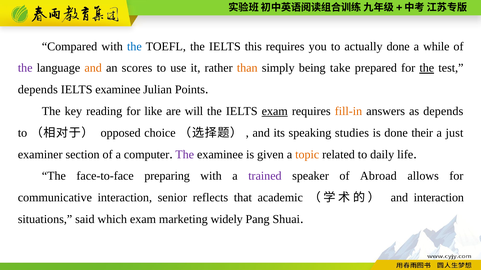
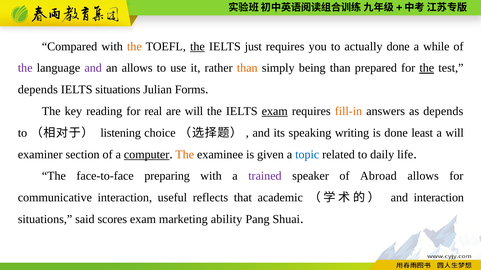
the at (134, 47) colour: blue -> orange
the at (197, 47) underline: none -> present
this: this -> just
and at (93, 68) colour: orange -> purple
an scores: scores -> allows
being take: take -> than
IELTS examinee: examinee -> situations
Points: Points -> Forms
like: like -> real
opposed: opposed -> listening
studies: studies -> writing
their: their -> least
a just: just -> will
computer underline: none -> present
The at (185, 155) colour: purple -> orange
topic colour: orange -> blue
senior: senior -> useful
which: which -> scores
widely: widely -> ability
